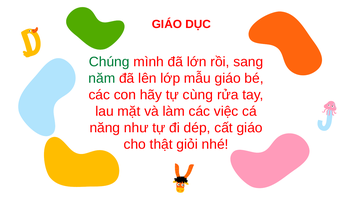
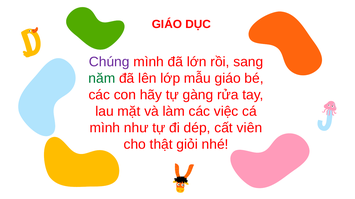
Chúng colour: green -> purple
cùng: cùng -> gàng
năng at (105, 128): năng -> mình
cất giáo: giáo -> viên
